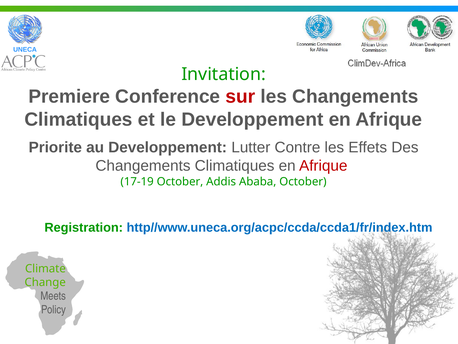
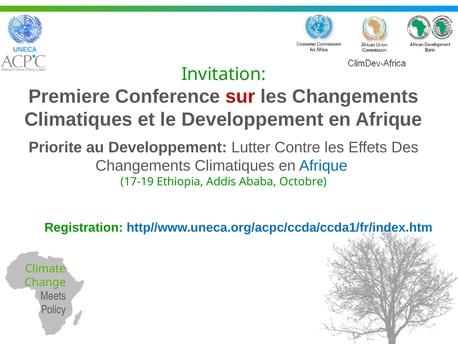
Afrique at (323, 166) colour: red -> blue
17-19 October: October -> Ethiopia
Ababa October: October -> Octobre
